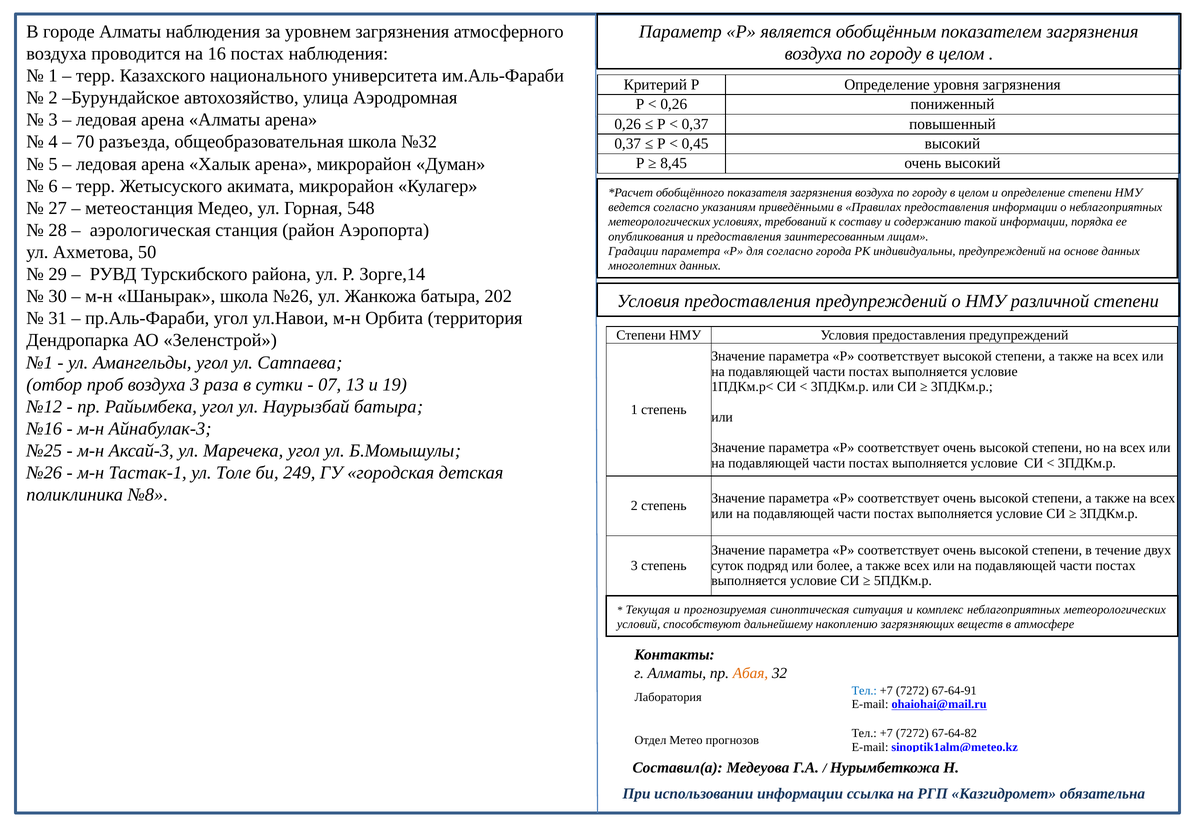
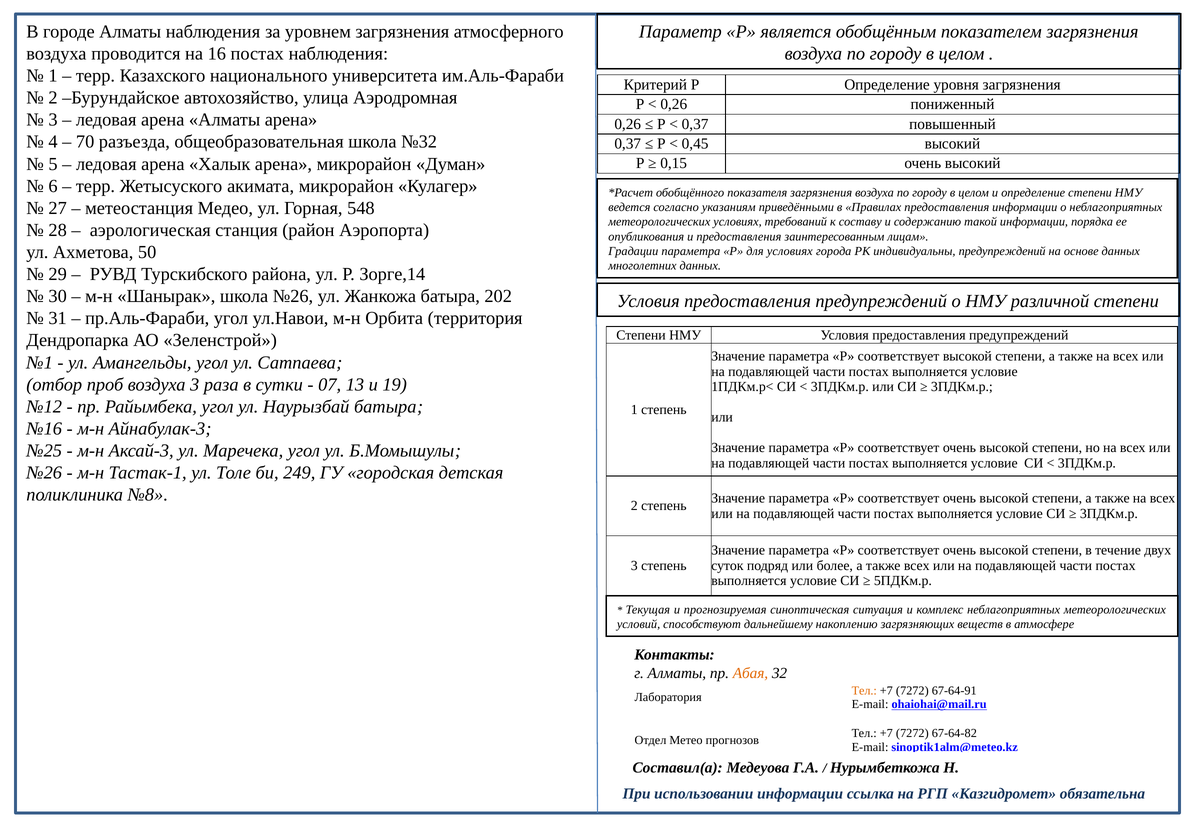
8,45: 8,45 -> 0,15
для согласно: согласно -> условиях
Тел at (864, 691) colour: blue -> orange
